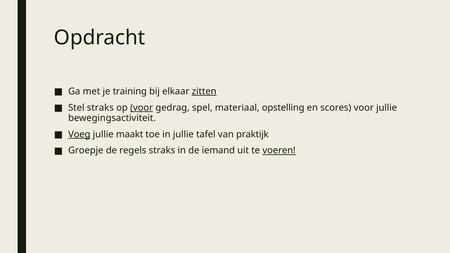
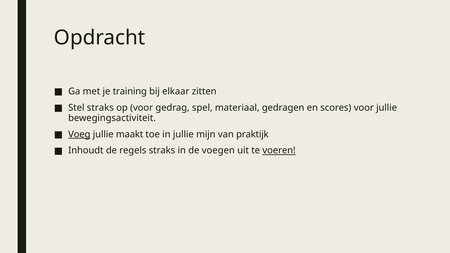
zitten underline: present -> none
voor at (142, 108) underline: present -> none
opstelling: opstelling -> gedragen
tafel: tafel -> mijn
Groepje: Groepje -> Inhoudt
iemand: iemand -> voegen
